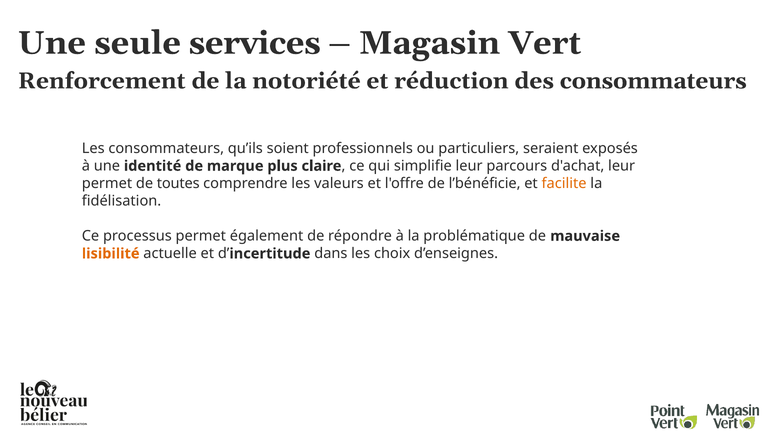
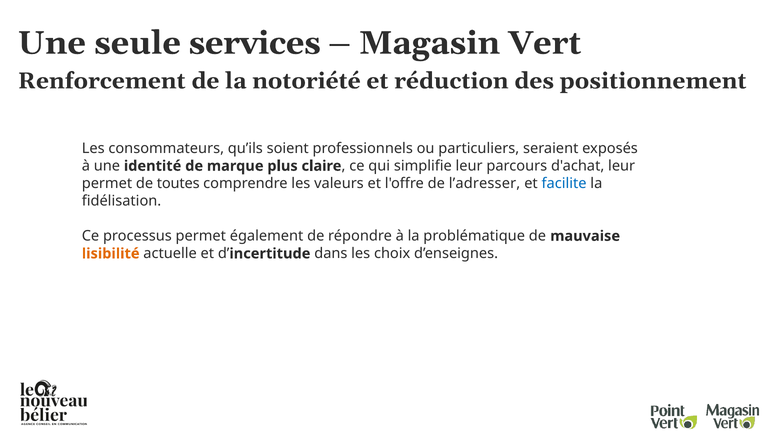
des consommateurs: consommateurs -> positionnement
l’bénéficie: l’bénéficie -> l’adresser
facilite colour: orange -> blue
